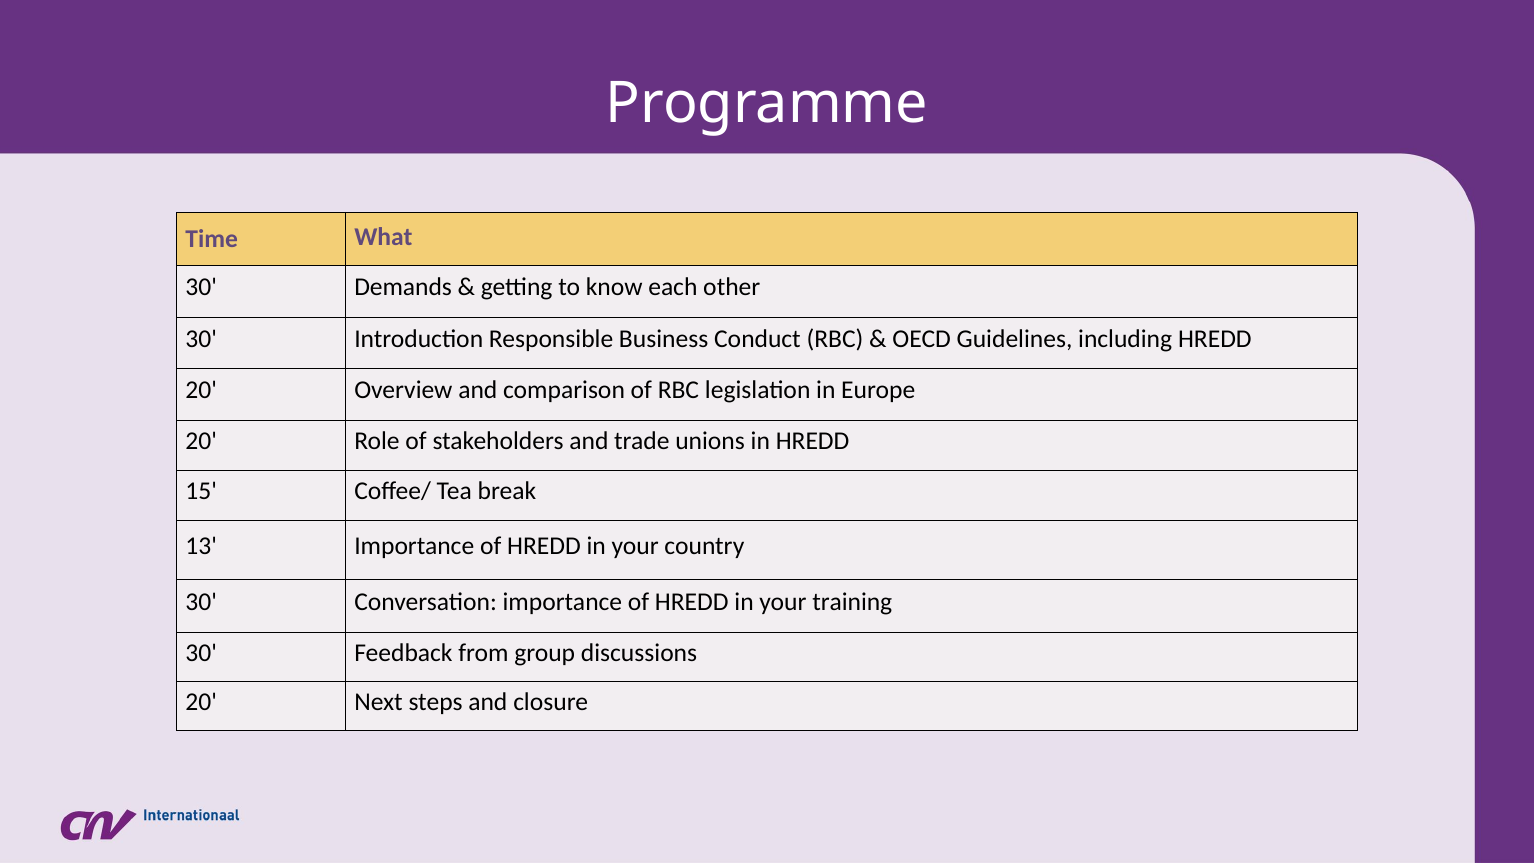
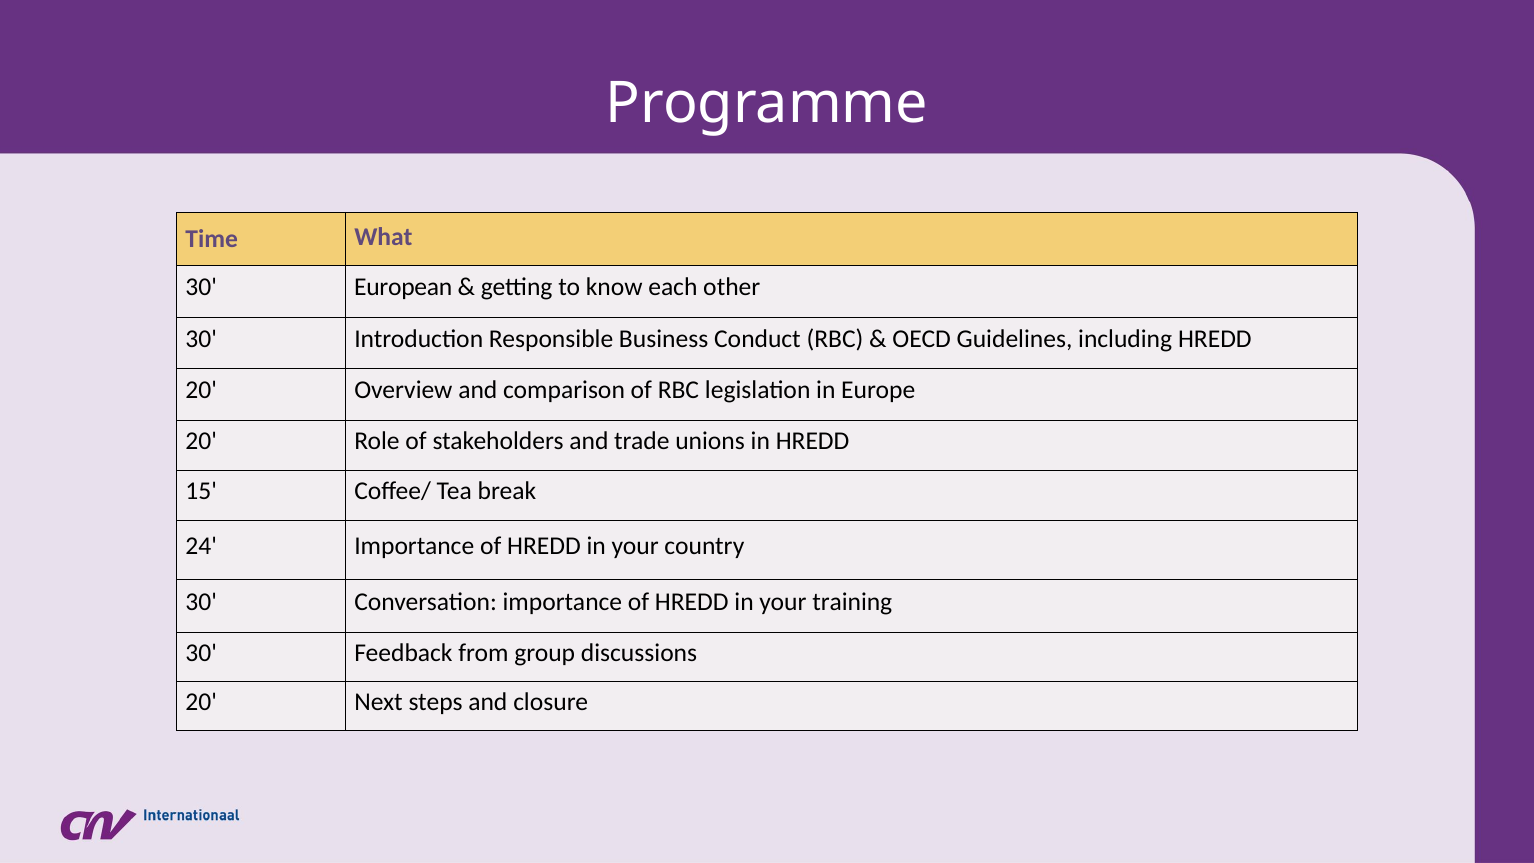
Demands: Demands -> European
13: 13 -> 24
